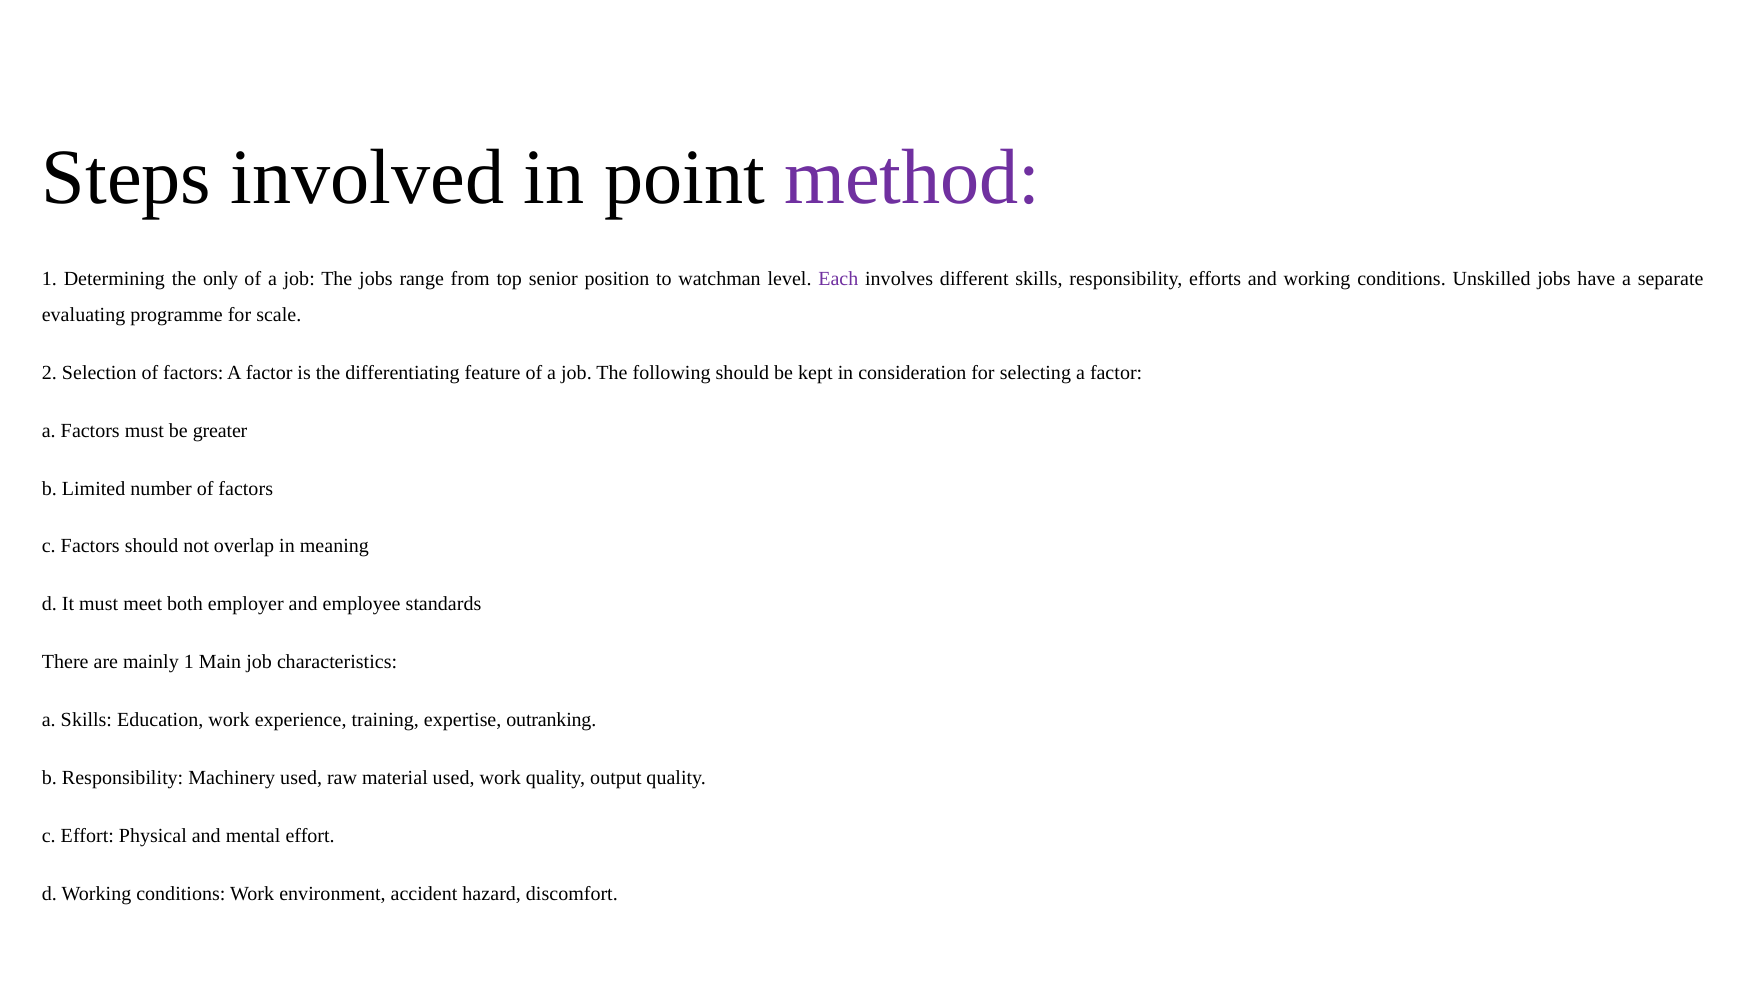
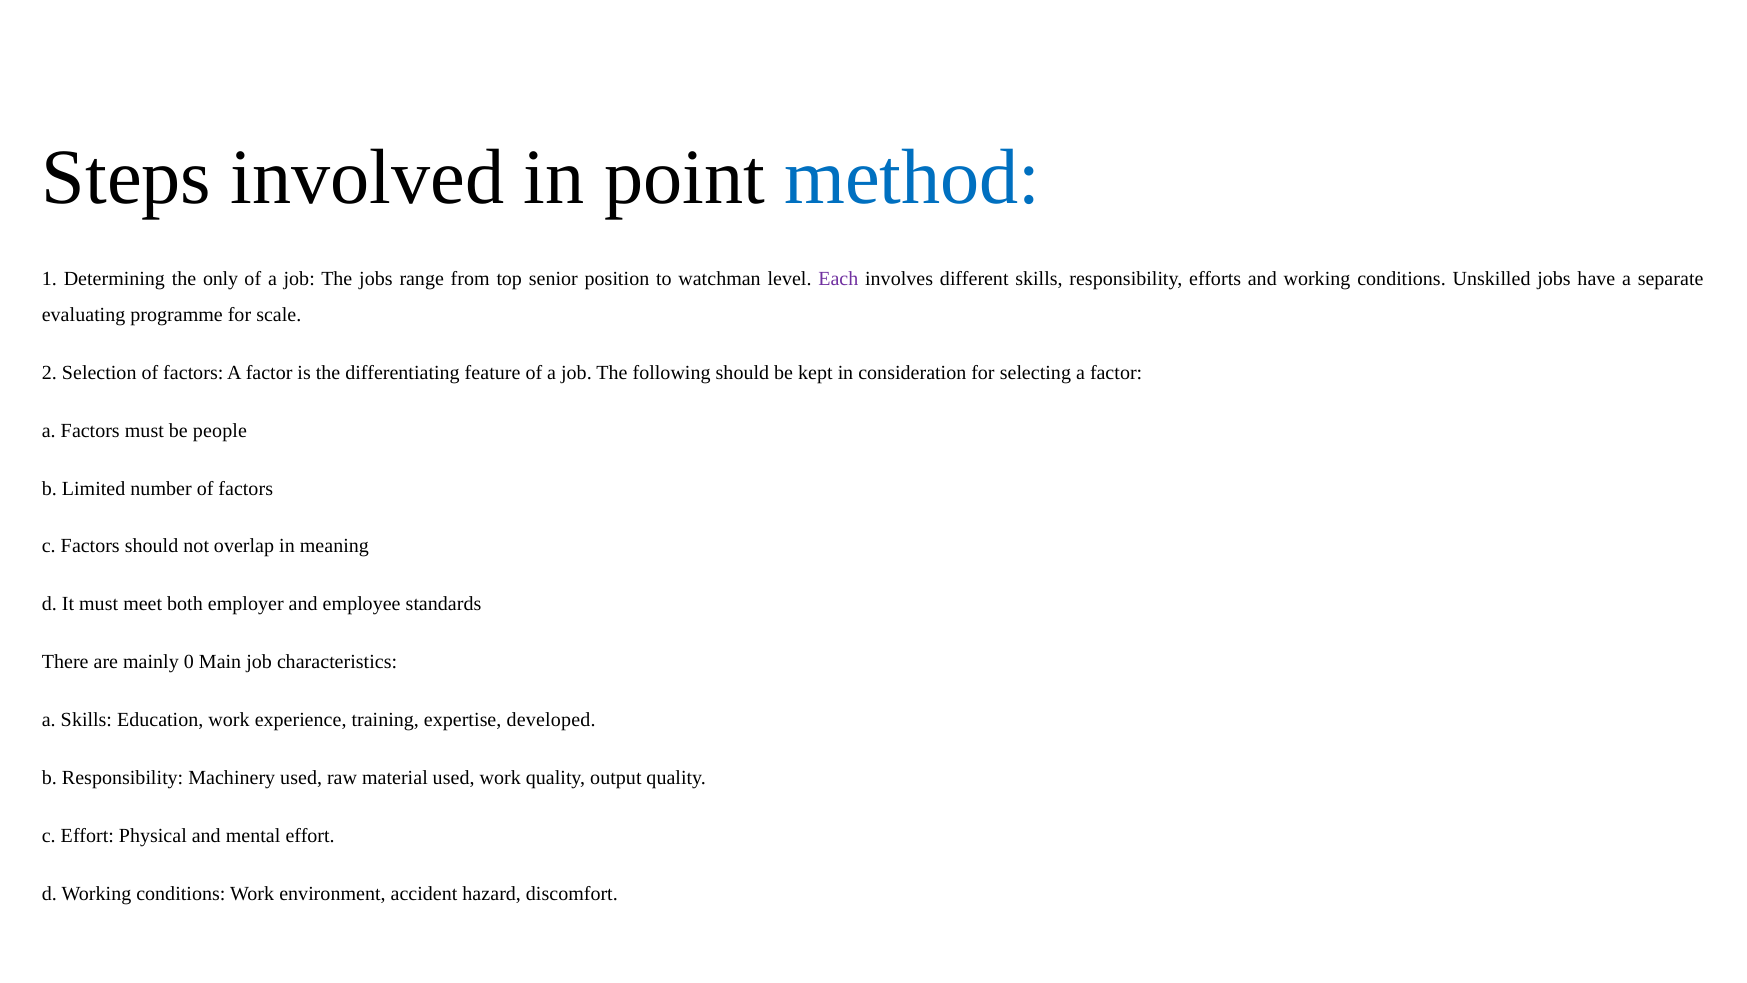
method colour: purple -> blue
greater: greater -> people
mainly 1: 1 -> 0
outranking: outranking -> developed
